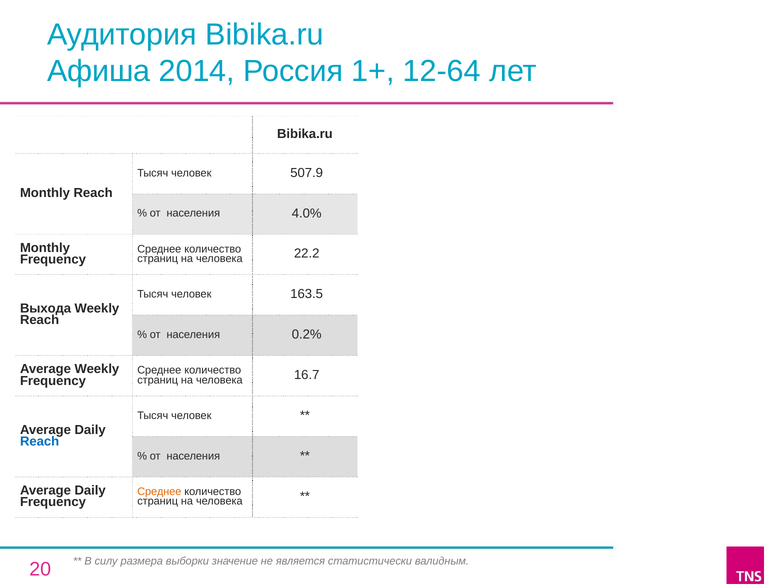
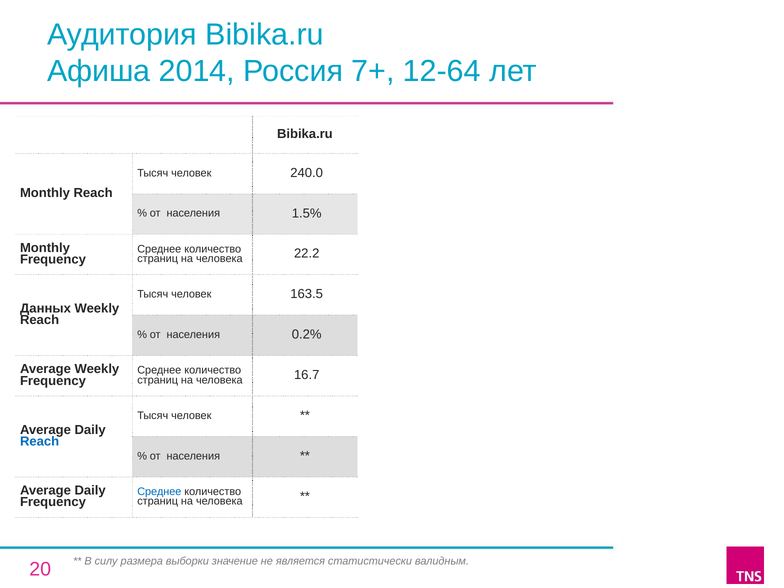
1+: 1+ -> 7+
507.9: 507.9 -> 240.0
4.0%: 4.0% -> 1.5%
Выхода: Выхода -> Данных
Среднее at (159, 492) colour: orange -> blue
